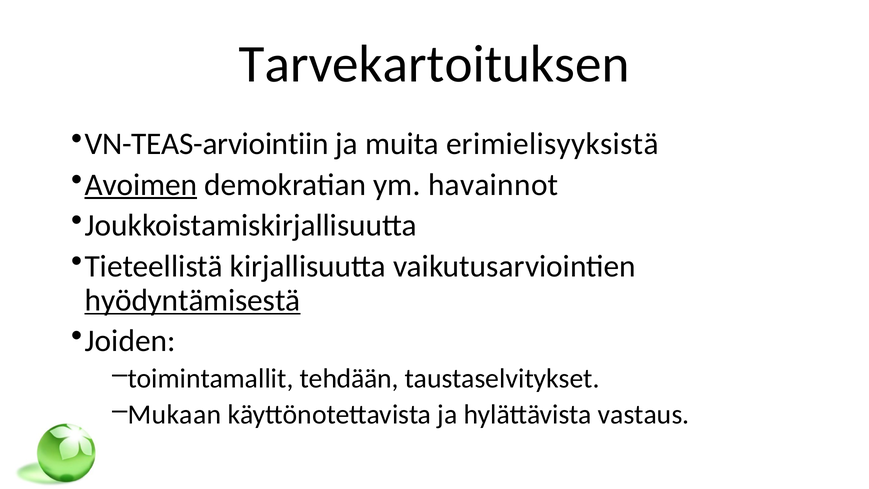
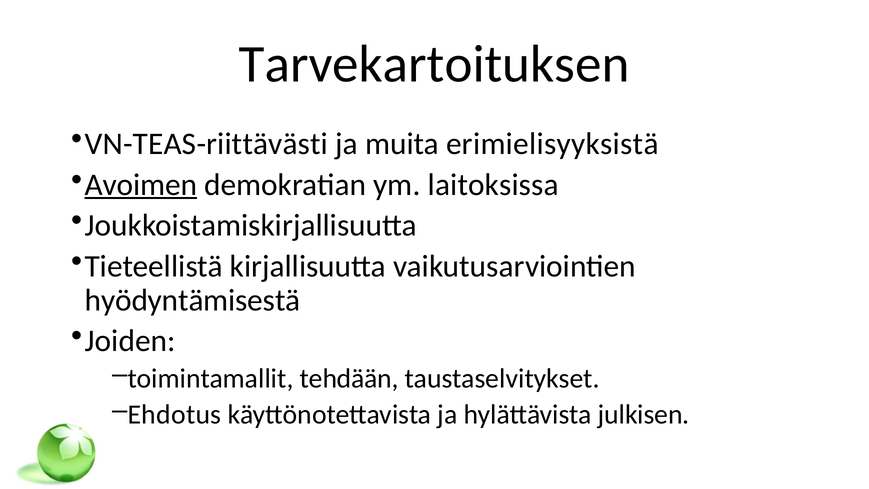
VN-TEAS-arviointiin: VN-TEAS-arviointiin -> VN-TEAS-riittävästi
havainnot: havainnot -> laitoksissa
hyödyntämisestä underline: present -> none
Mukaan: Mukaan -> Ehdotus
vastaus: vastaus -> julkisen
